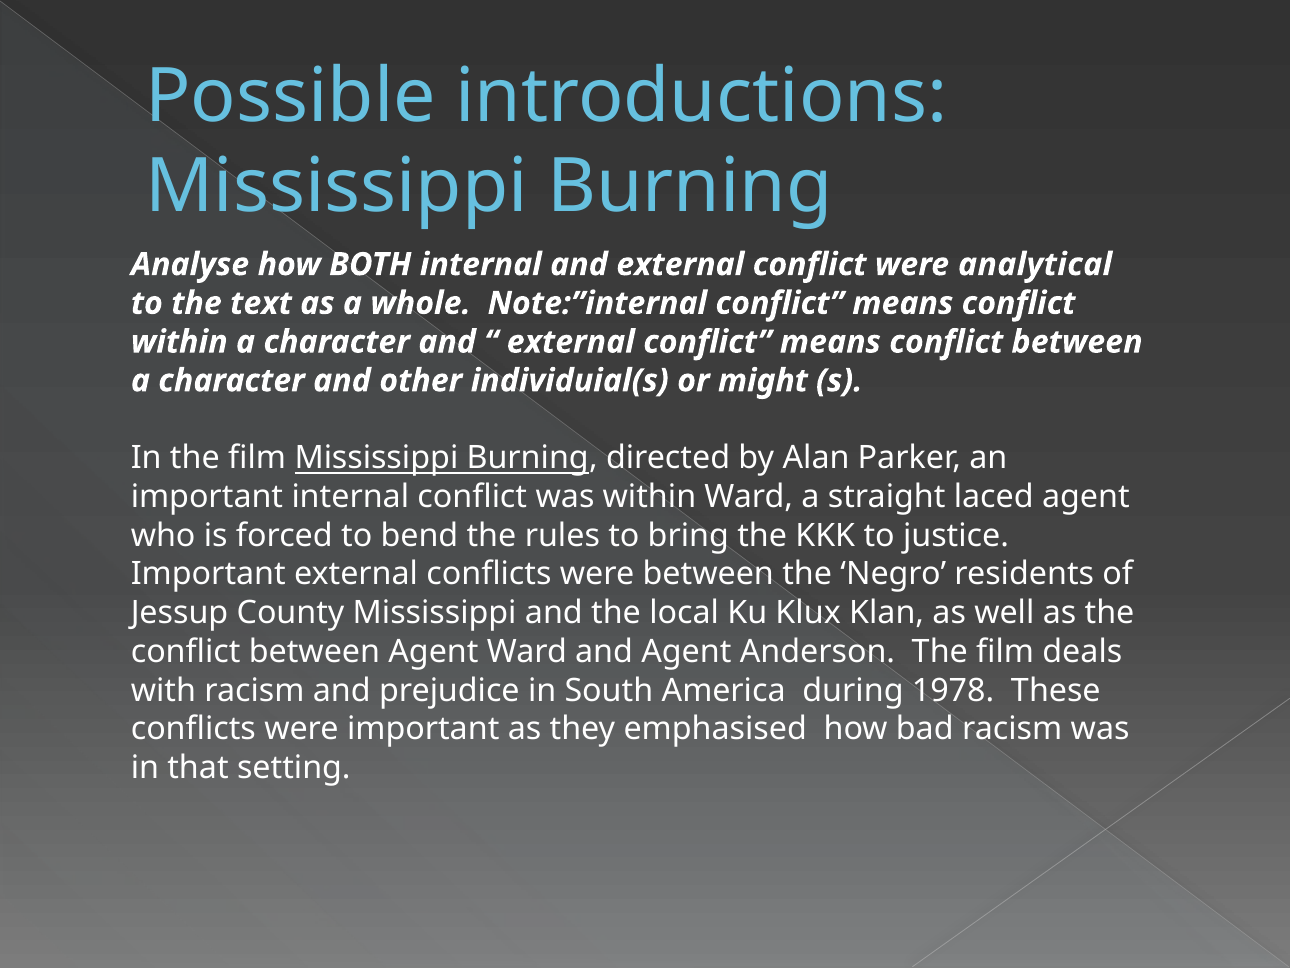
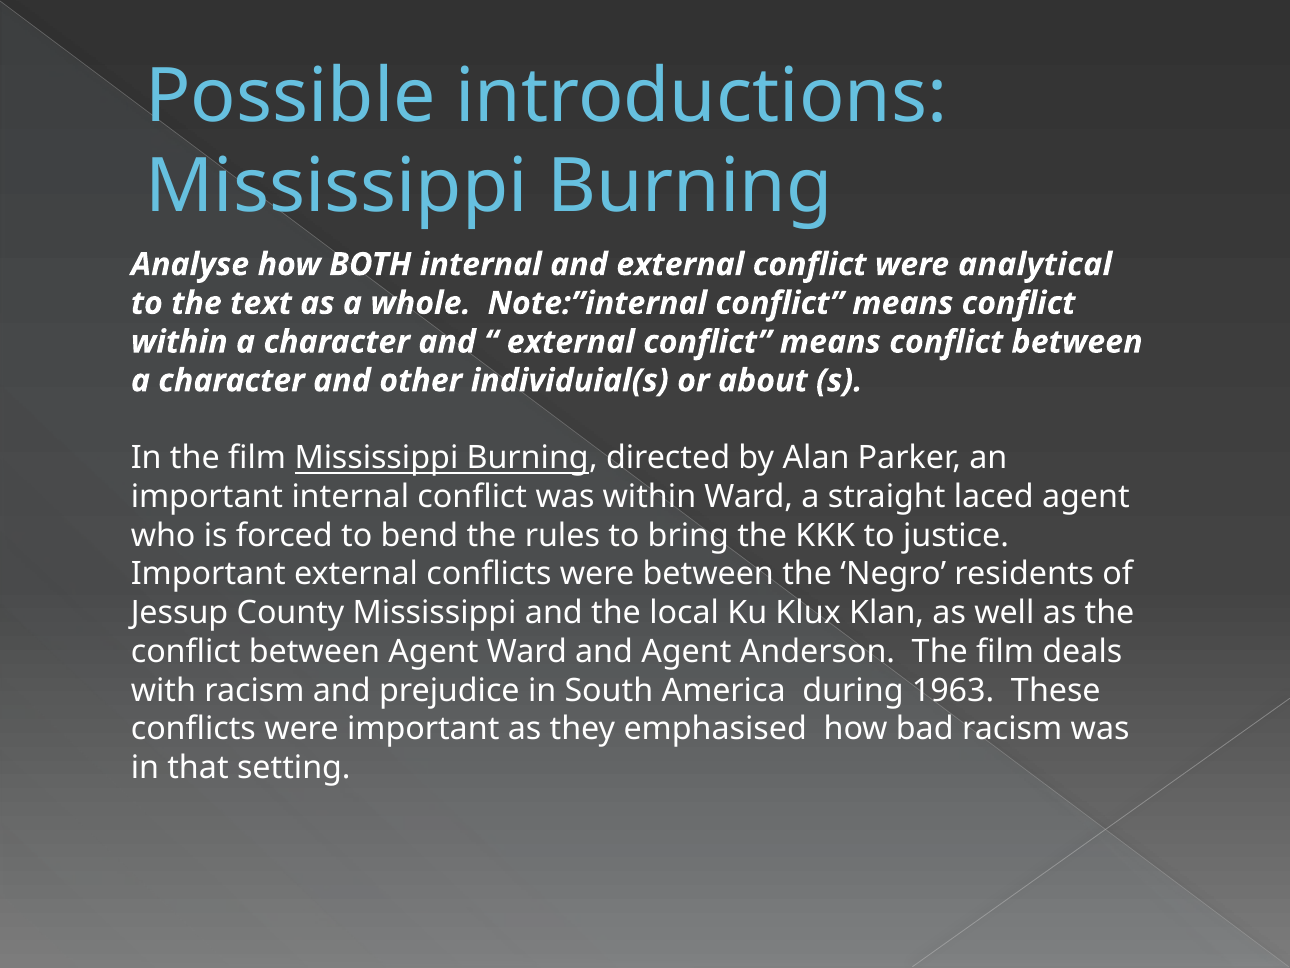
might: might -> about
1978: 1978 -> 1963
